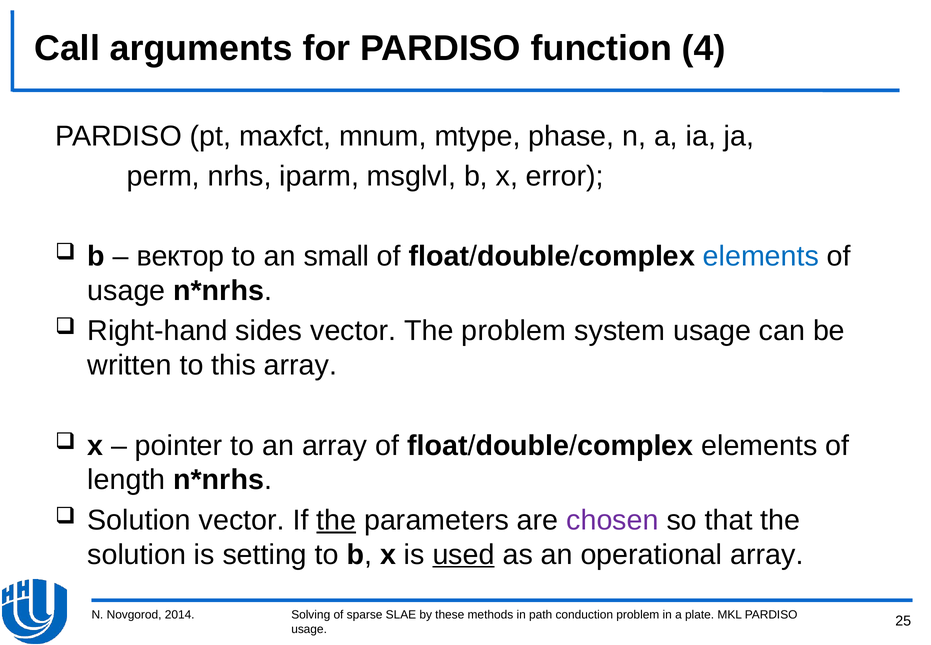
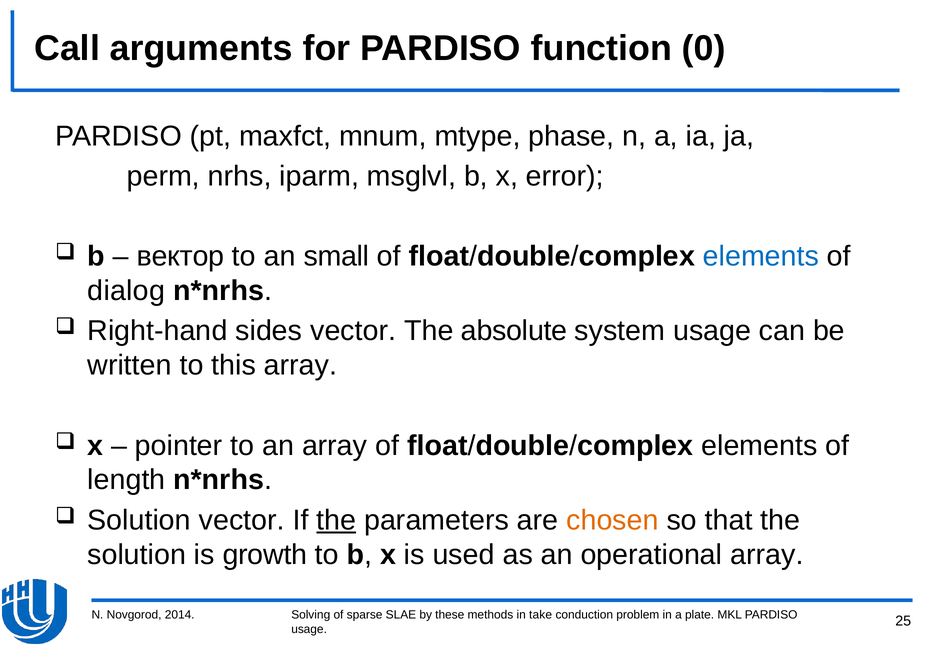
4: 4 -> 0
usage at (126, 291): usage -> dialog
The problem: problem -> absolute
chosen colour: purple -> orange
setting: setting -> growth
used underline: present -> none
path: path -> take
